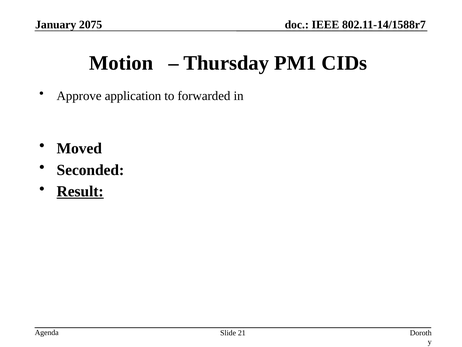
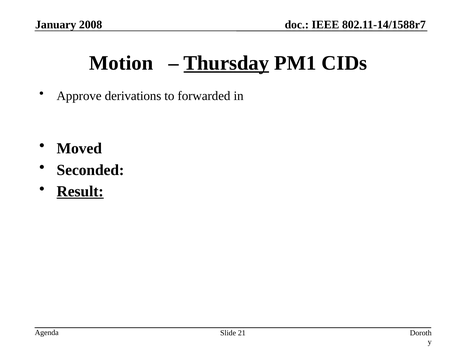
2075: 2075 -> 2008
Thursday underline: none -> present
application: application -> derivations
